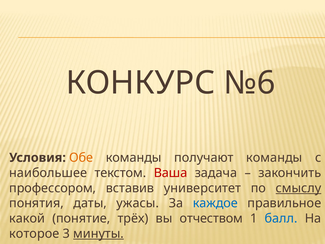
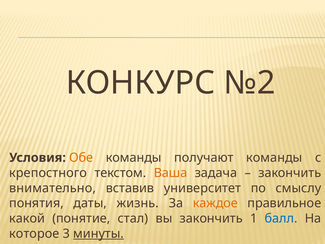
№6: №6 -> №2
наибольшее: наибольшее -> крепостного
Ваша colour: red -> orange
профессором: профессором -> внимательно
смыслу underline: present -> none
ужасы: ужасы -> жизнь
каждое colour: blue -> orange
трёх: трёх -> стал
вы отчеством: отчеством -> закончить
